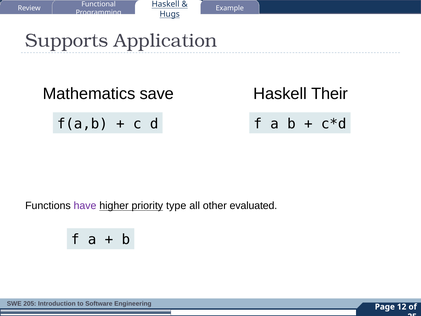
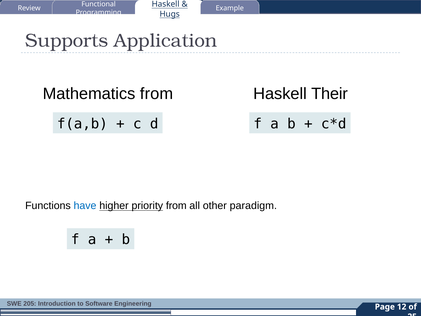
Mathematics save: save -> from
have colour: purple -> blue
priority type: type -> from
evaluated: evaluated -> paradigm
